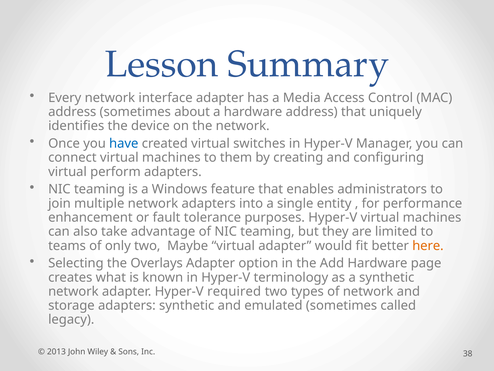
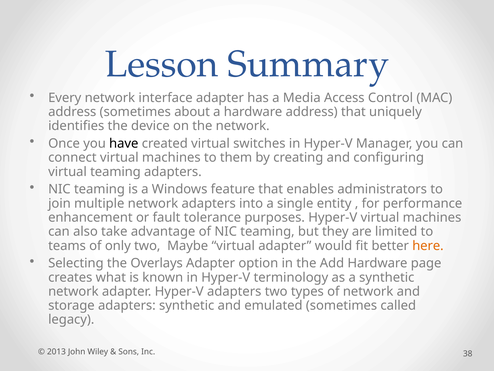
have colour: blue -> black
virtual perform: perform -> teaming
Hyper-V required: required -> adapters
